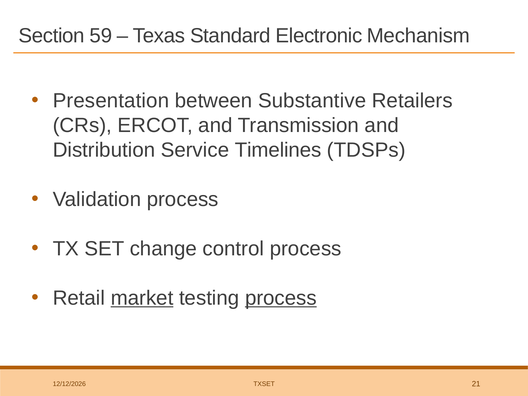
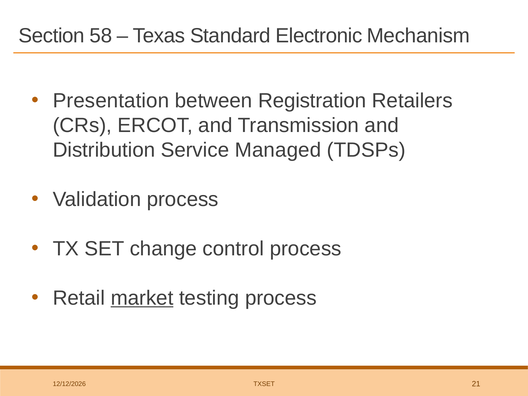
59: 59 -> 58
Substantive: Substantive -> Registration
Timelines: Timelines -> Managed
process at (281, 298) underline: present -> none
